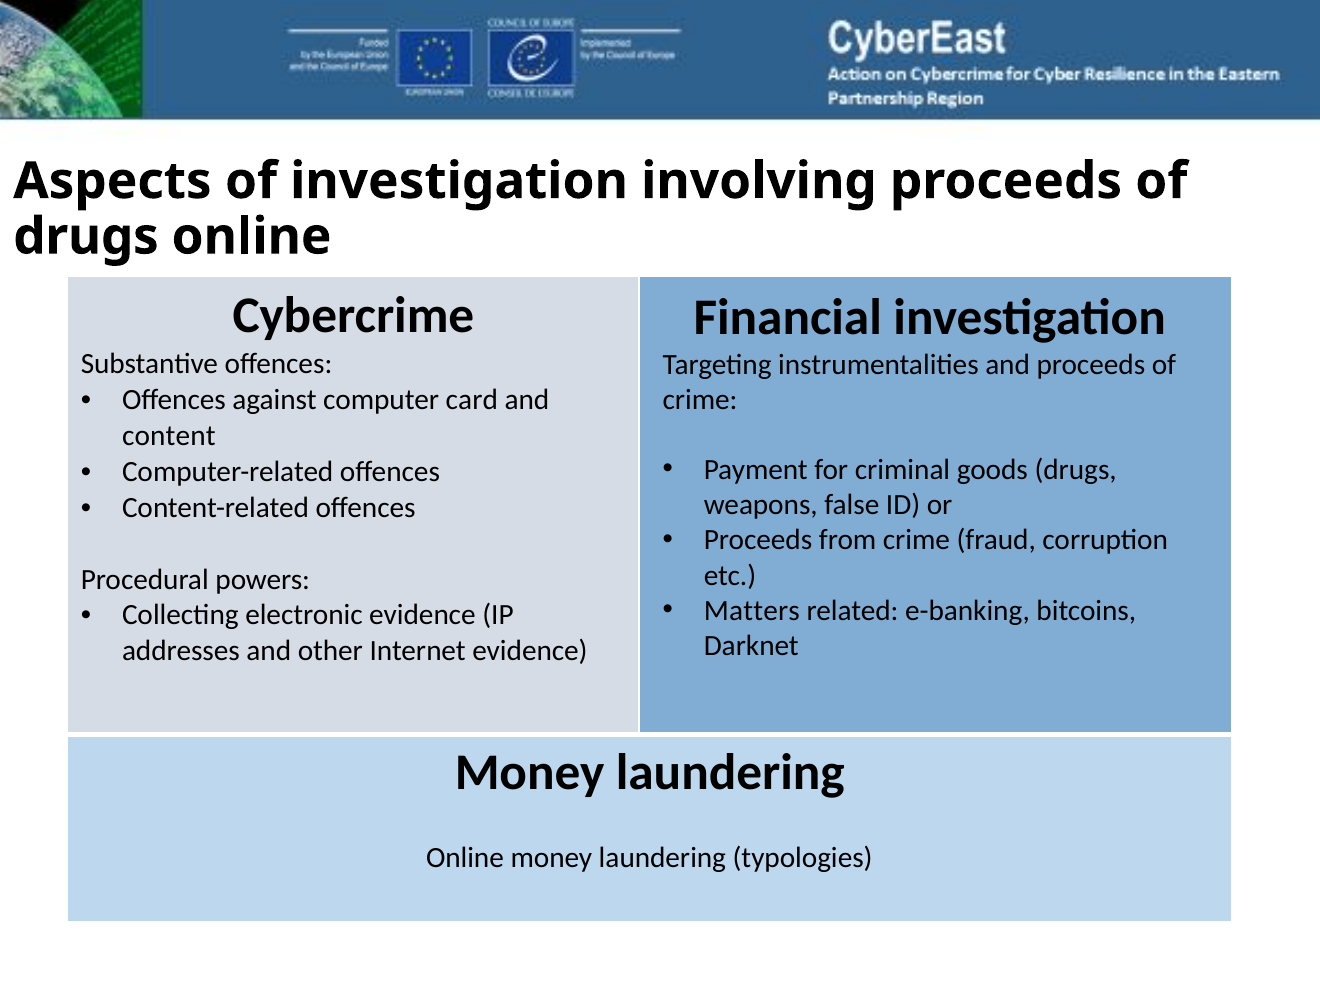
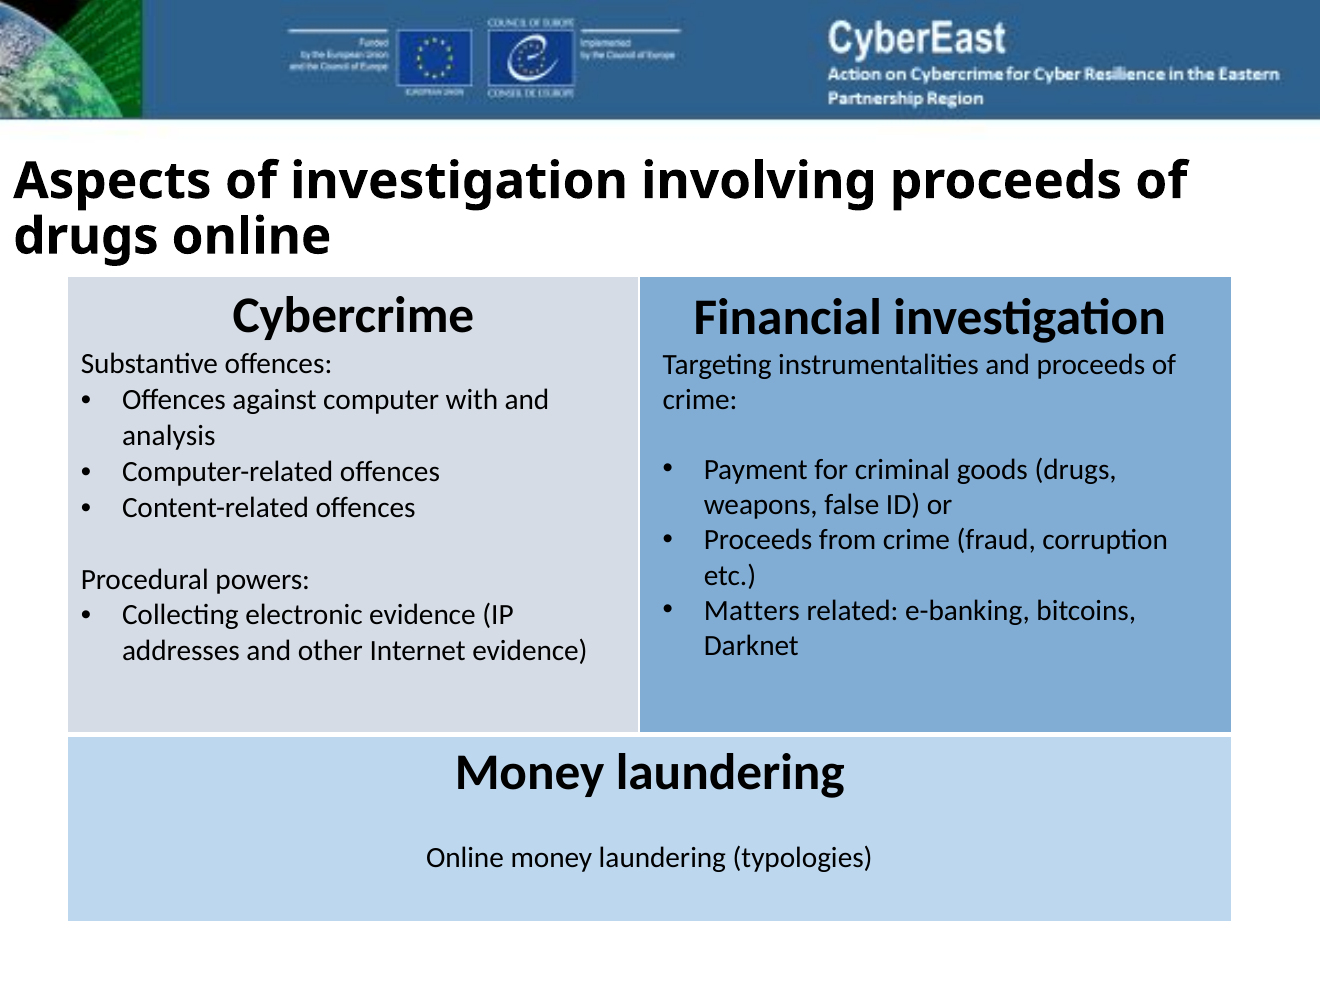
card: card -> with
content: content -> analysis
